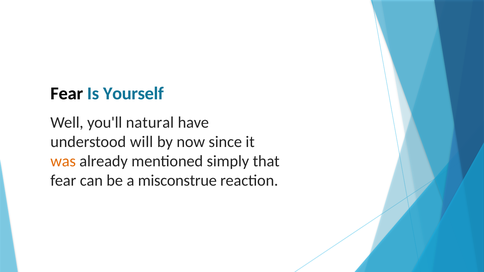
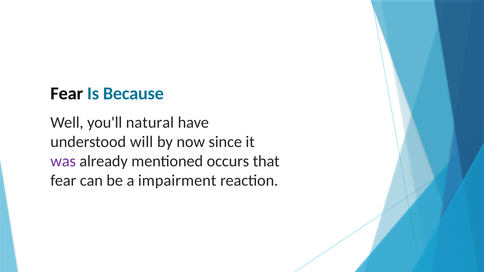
Yourself: Yourself -> Because
was colour: orange -> purple
simply: simply -> occurs
misconstrue: misconstrue -> impairment
